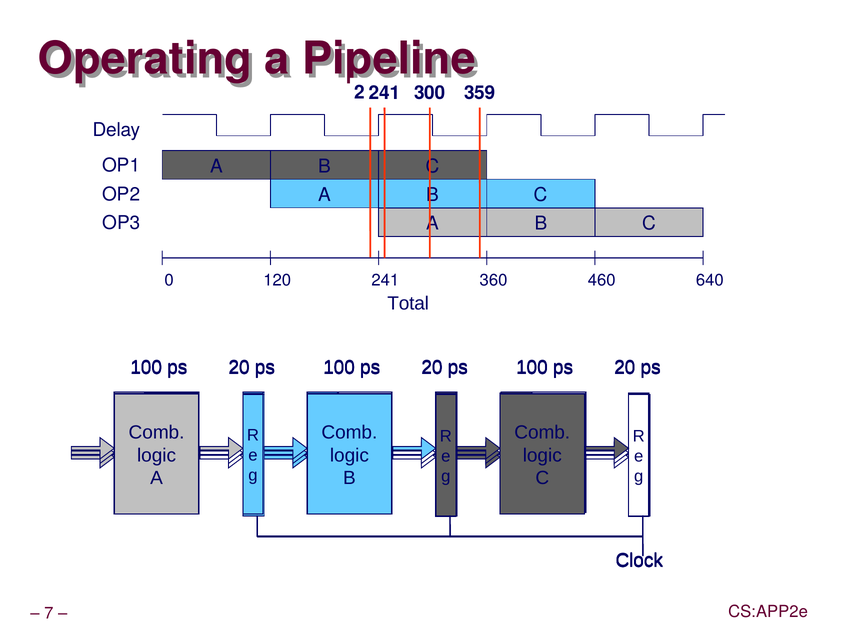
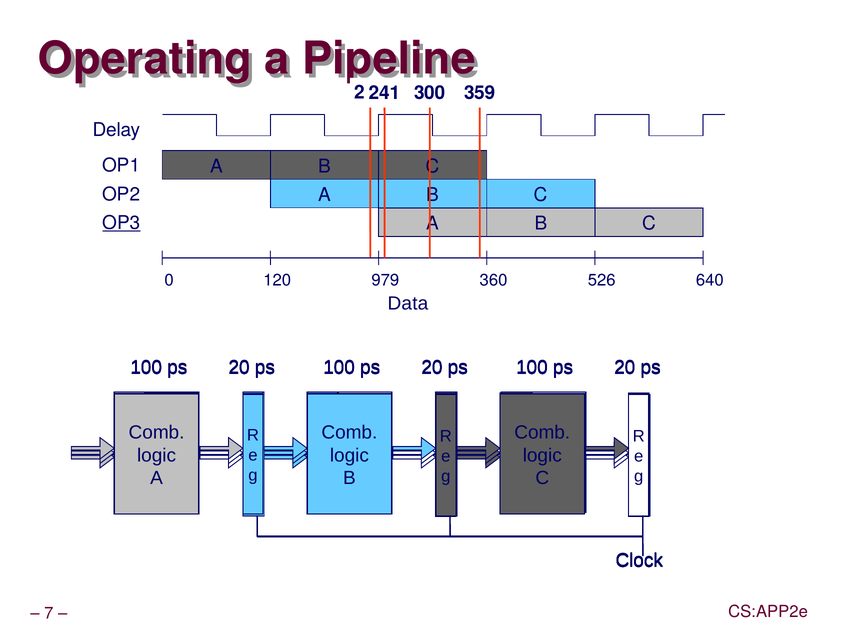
OP3 underline: none -> present
120 241: 241 -> 979
460: 460 -> 526
Total: Total -> Data
